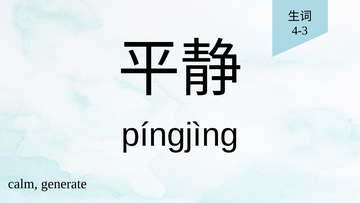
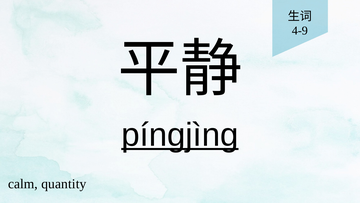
4-3: 4-3 -> 4-9
píngjìng underline: none -> present
generate: generate -> quantity
